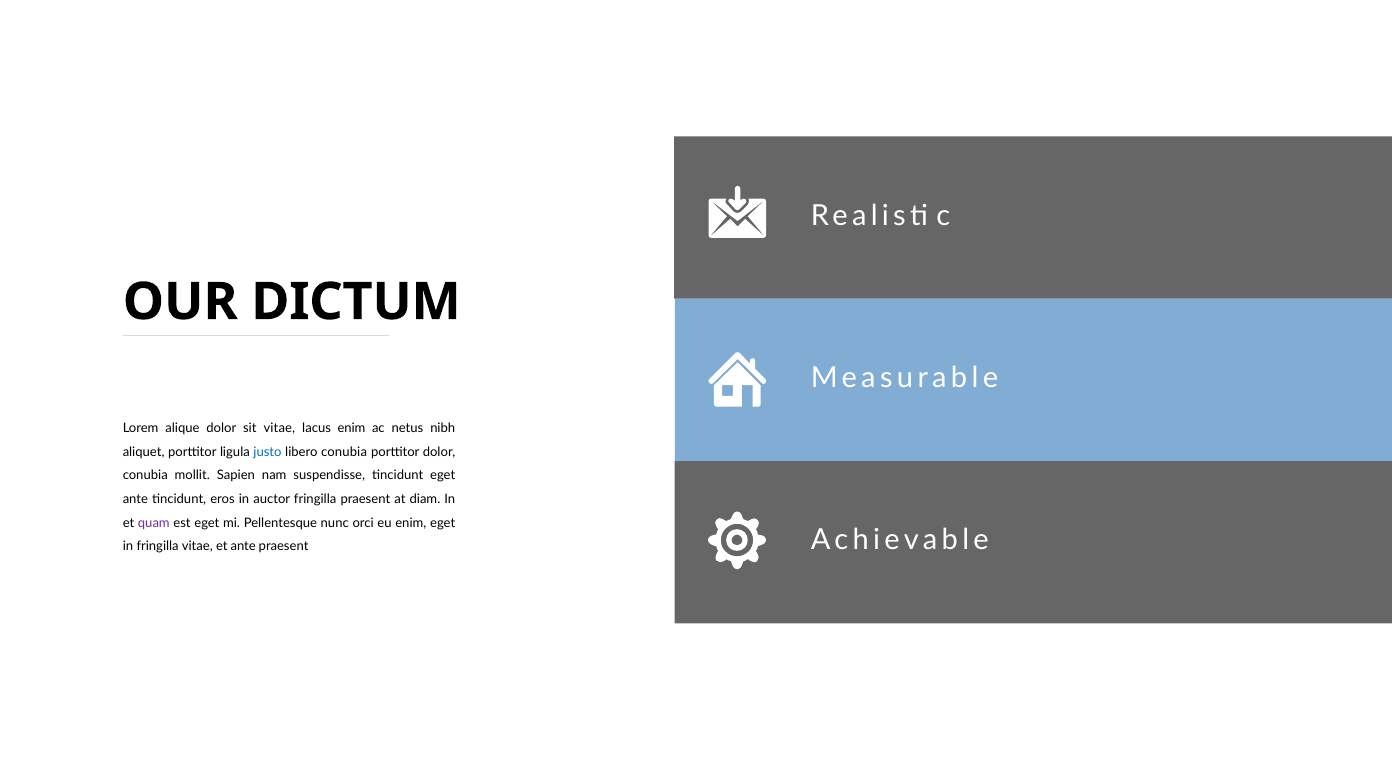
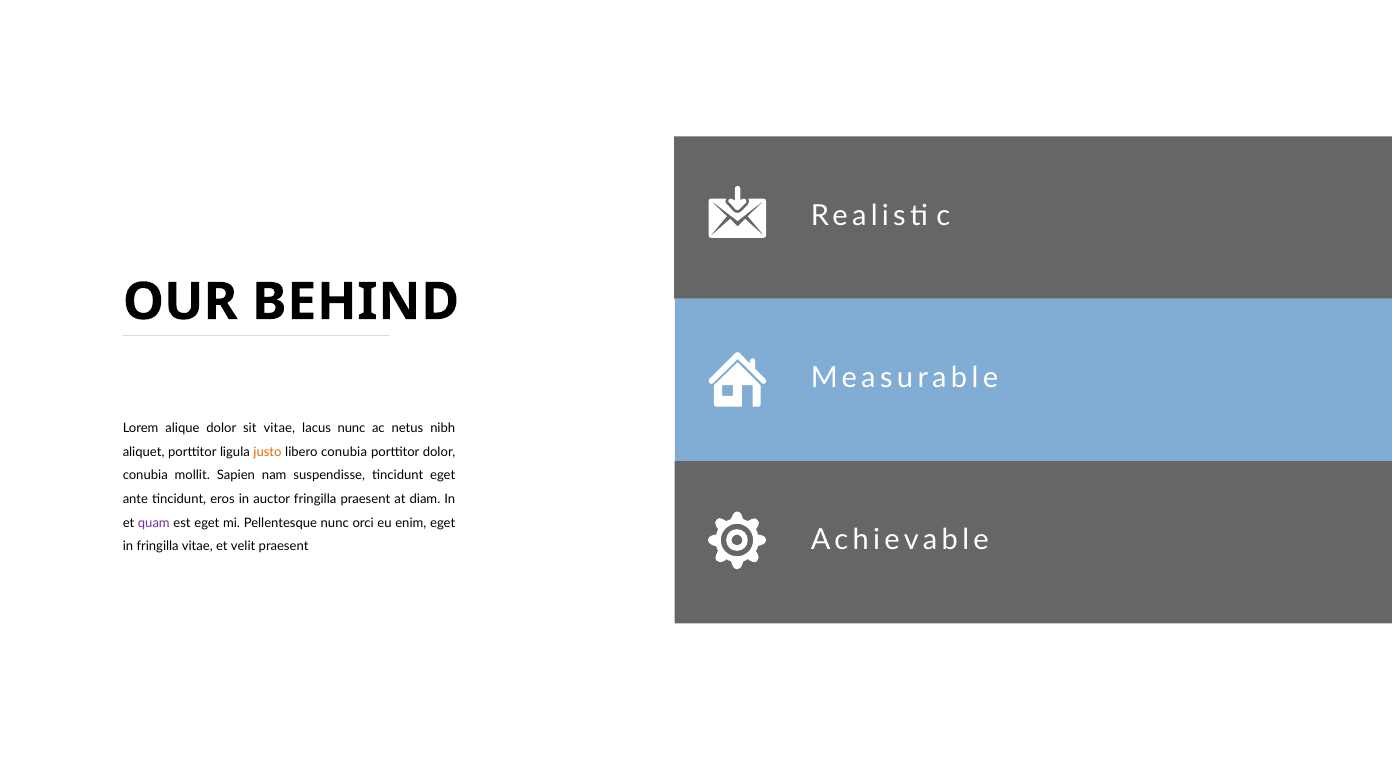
DICTUM: DICTUM -> BEHIND
lacus enim: enim -> nunc
justo colour: blue -> orange
et ante: ante -> velit
